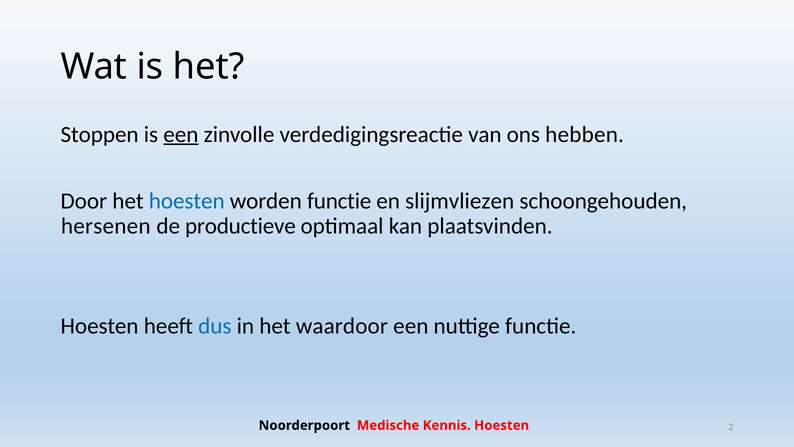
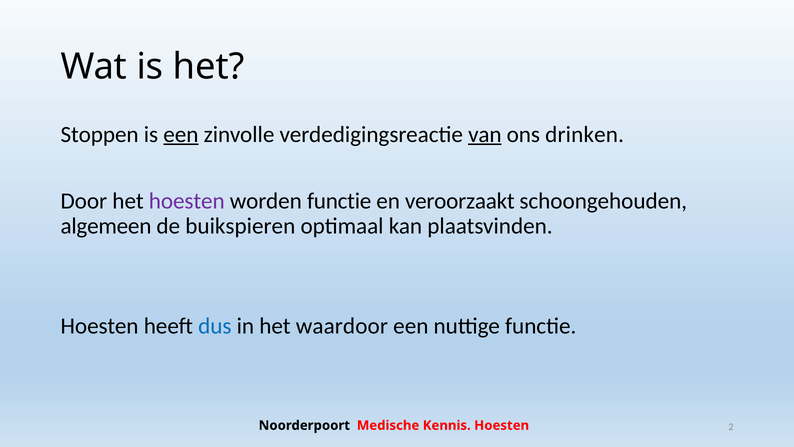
van underline: none -> present
hebben: hebben -> drinken
hoesten at (187, 201) colour: blue -> purple
slijmvliezen: slijmvliezen -> veroorzaakt
hersenen: hersenen -> algemeen
productieve: productieve -> buikspieren
